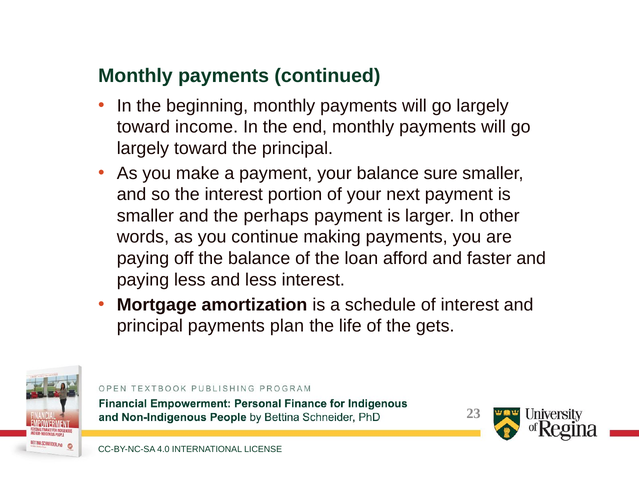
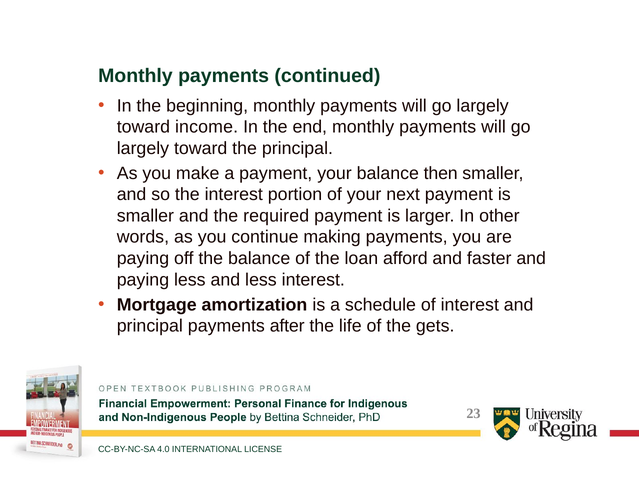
sure: sure -> then
perhaps: perhaps -> required
plan: plan -> after
